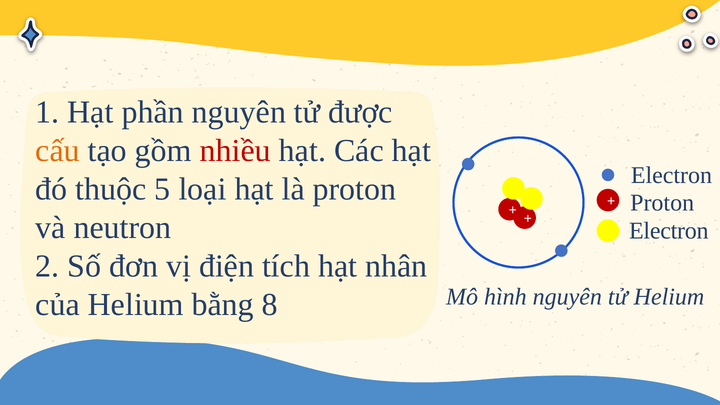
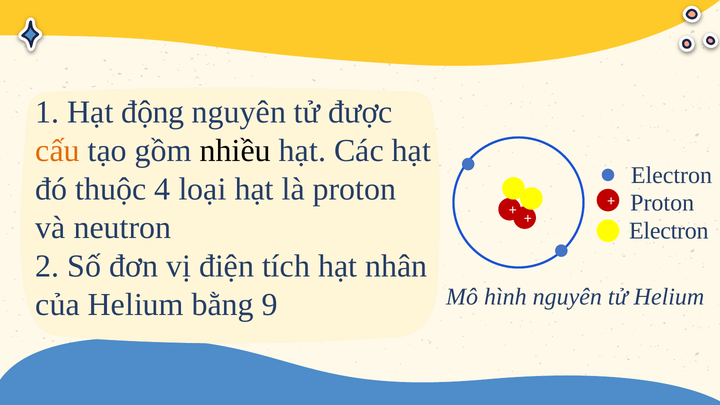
phần: phần -> động
nhiều colour: red -> black
5: 5 -> 4
8: 8 -> 9
